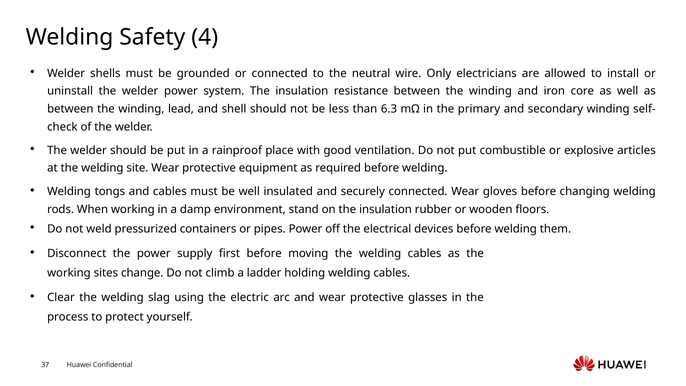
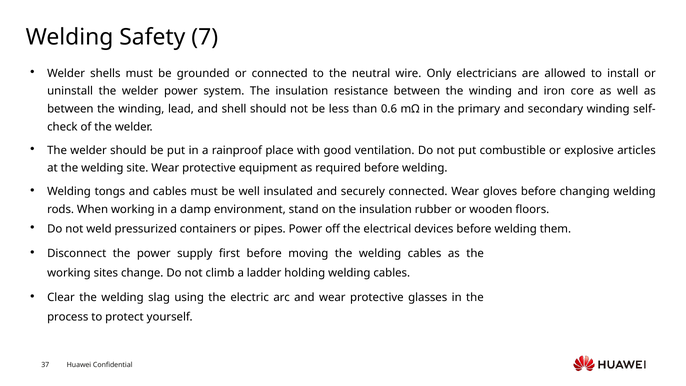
4: 4 -> 7
6.3: 6.3 -> 0.6
